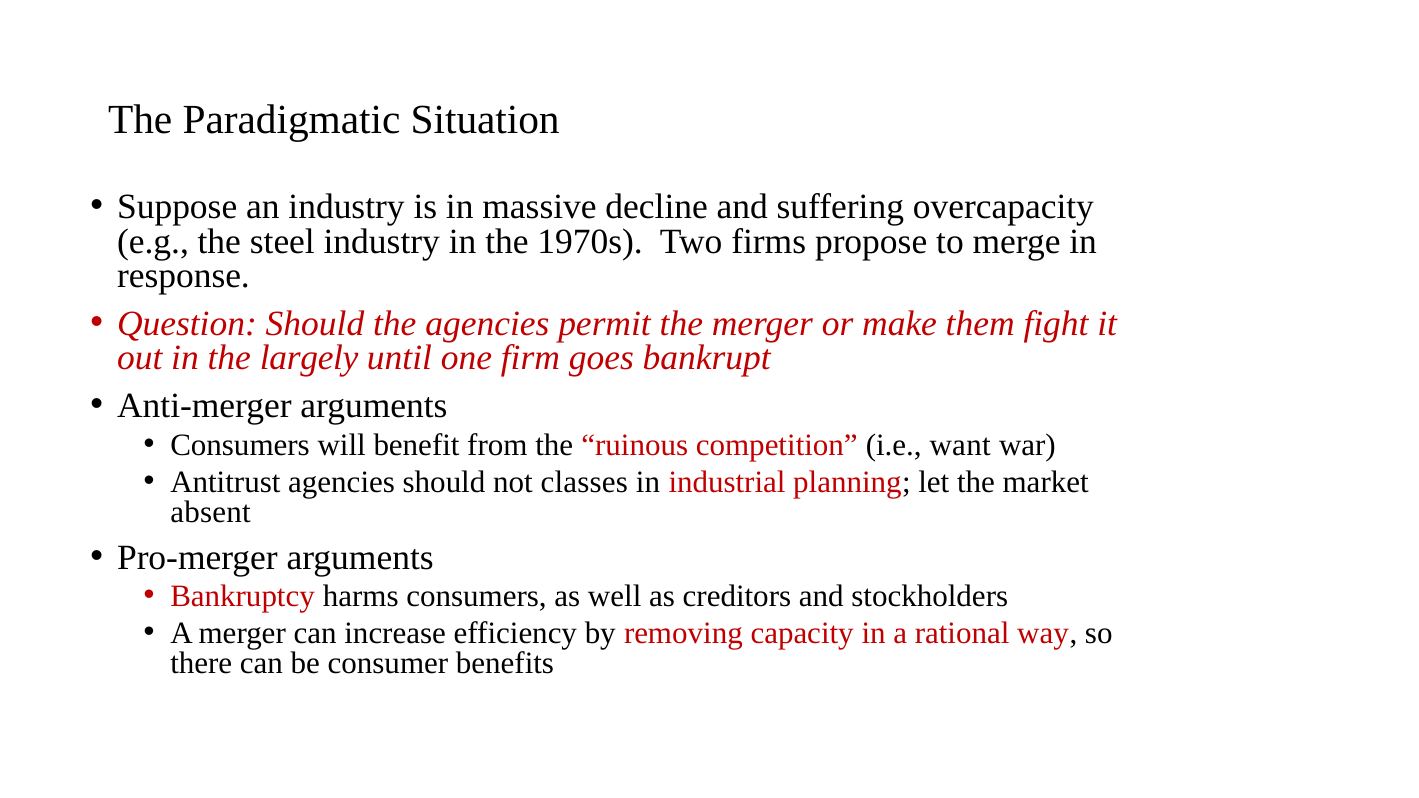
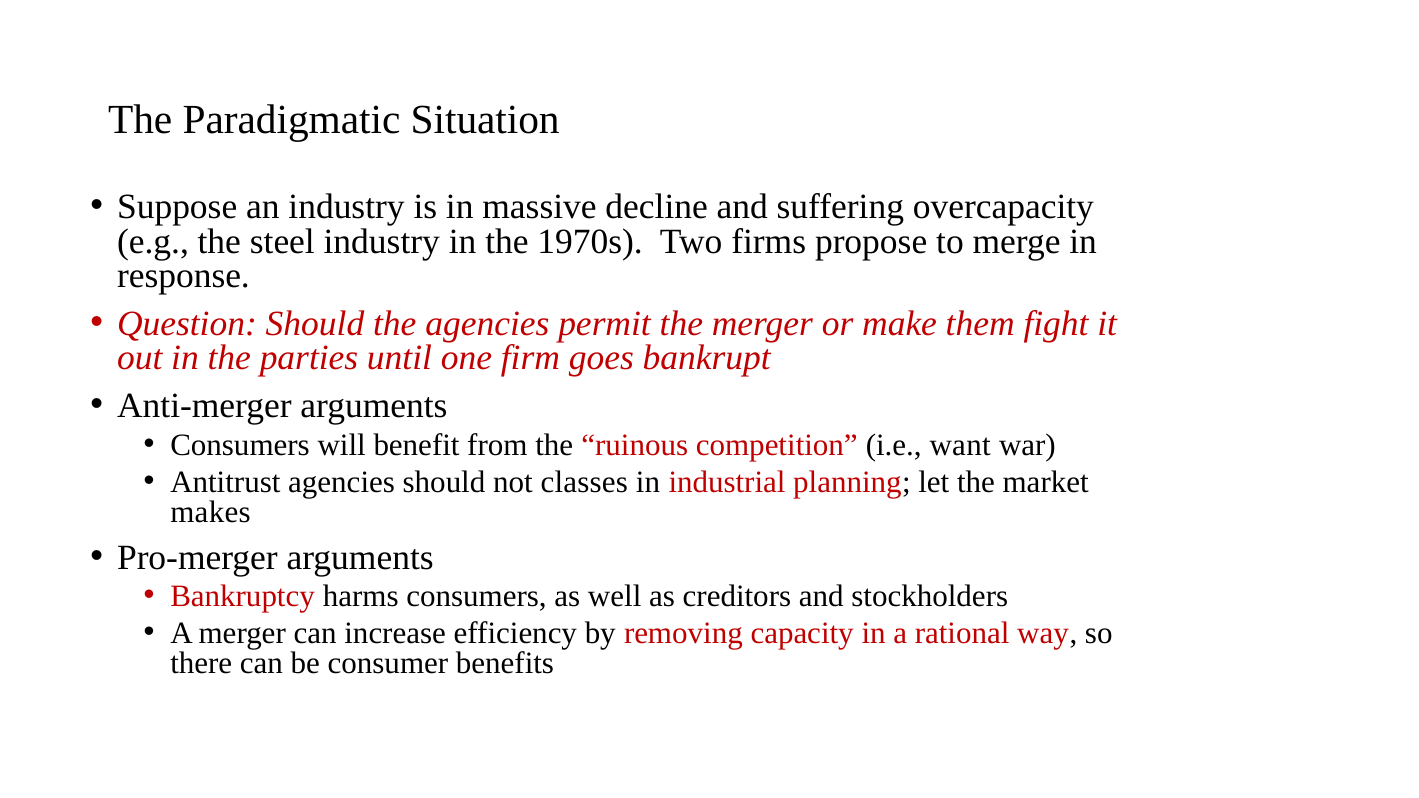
largely: largely -> parties
absent: absent -> makes
